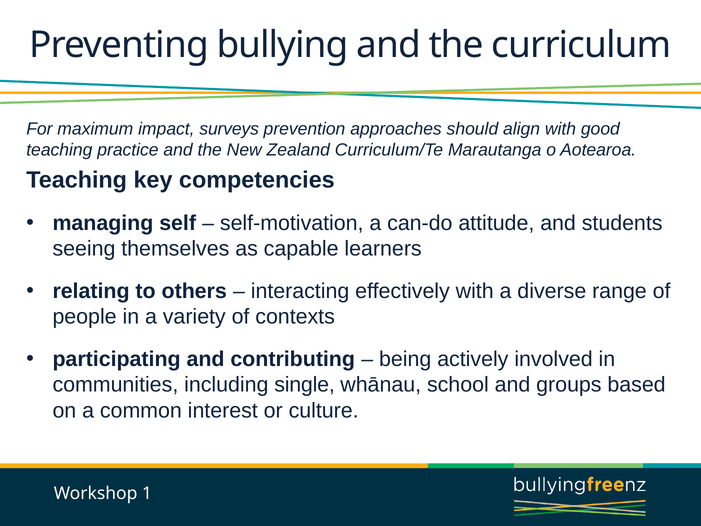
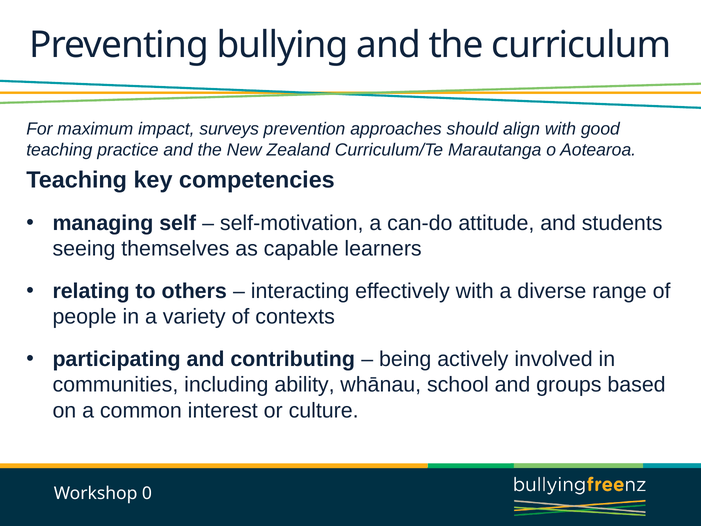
single: single -> ability
1: 1 -> 0
